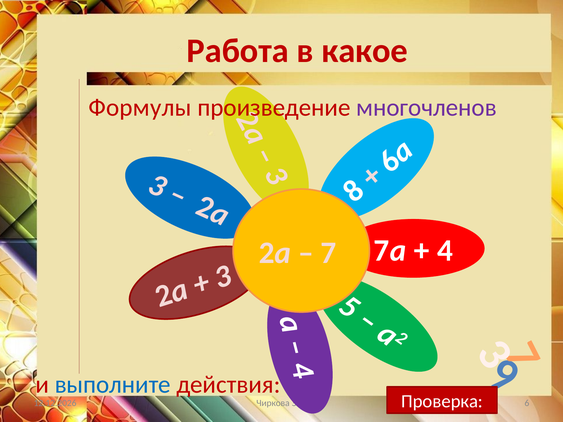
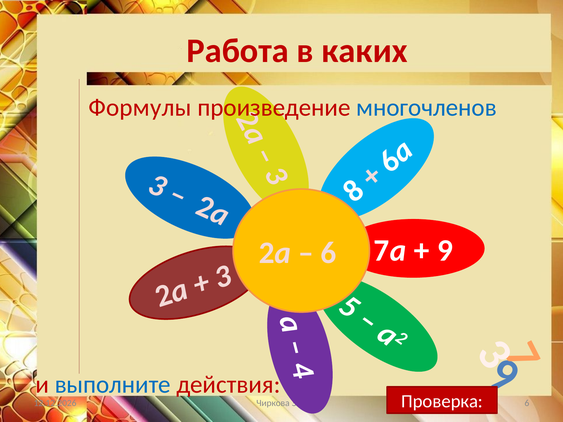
какое: какое -> каких
многочленов colour: purple -> blue
4 at (445, 251): 4 -> 9
7 at (329, 253): 7 -> 6
